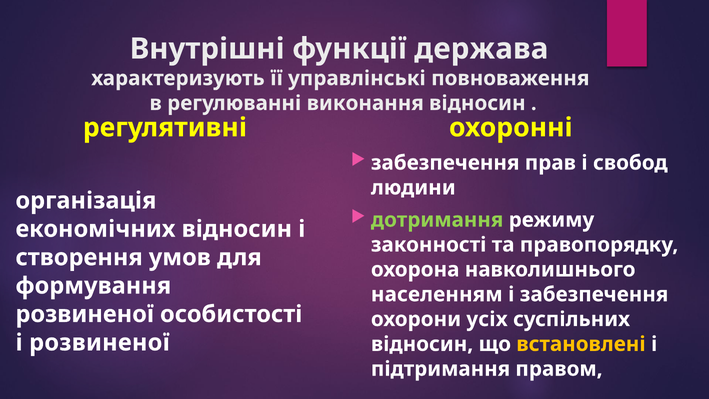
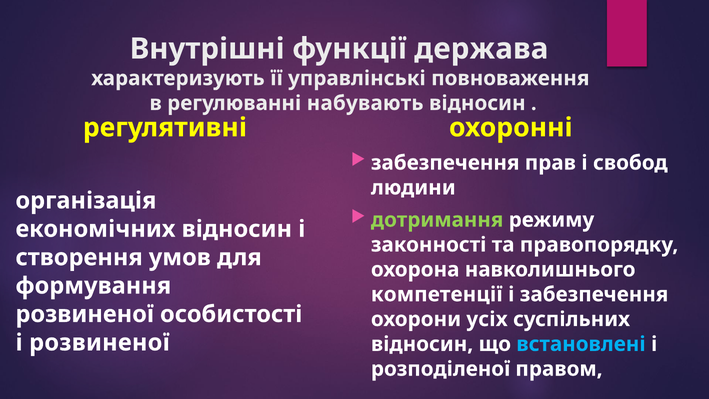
виконання: виконання -> набувають
населенням: населенням -> компетенції
встановлені colour: yellow -> light blue
підтримання: підтримання -> розподіленої
